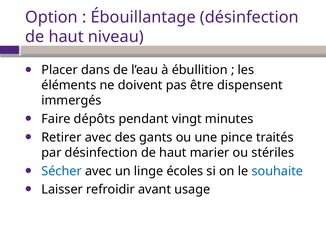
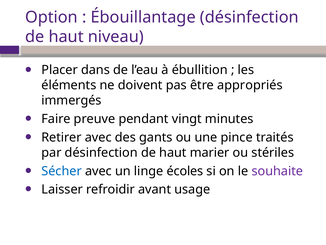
dispensent: dispensent -> appropriés
dépôts: dépôts -> preuve
souhaite colour: blue -> purple
